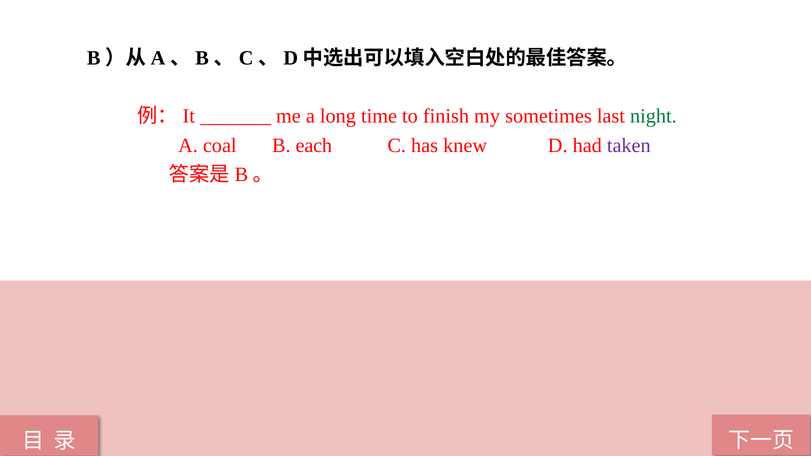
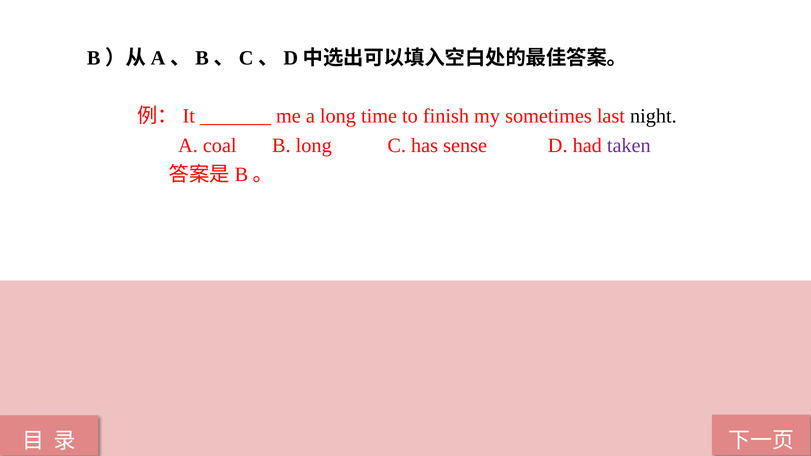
night colour: green -> black
B each: each -> long
knew: knew -> sense
